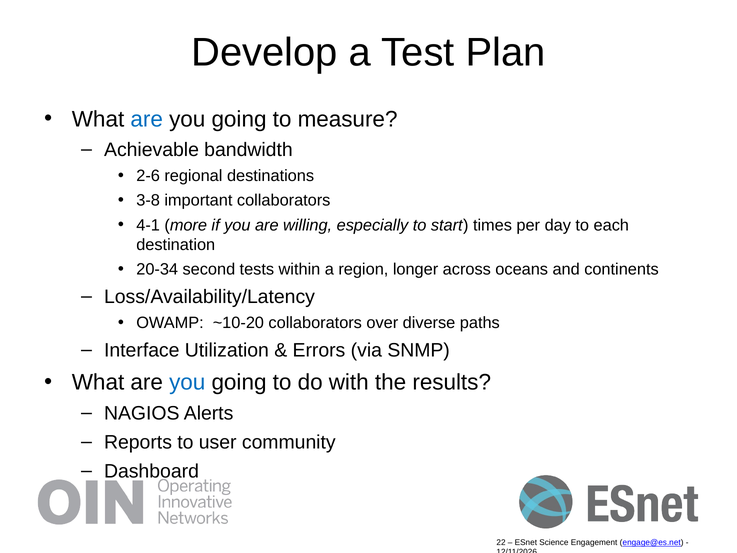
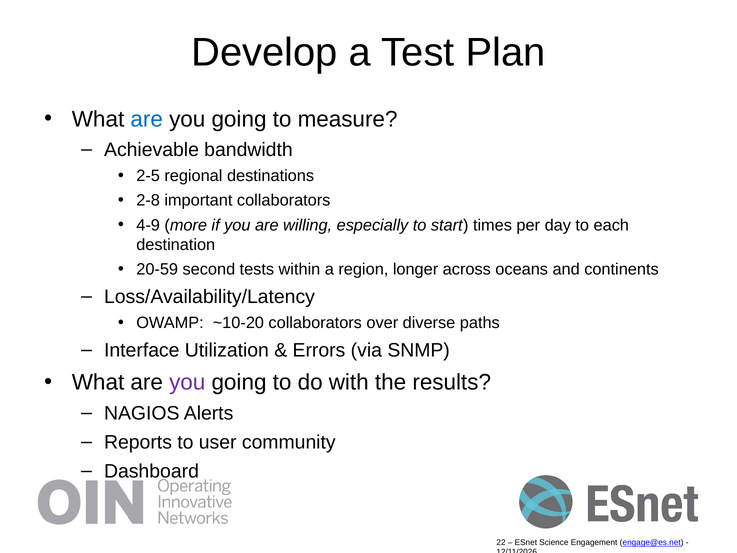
2-6: 2-6 -> 2-5
3-8: 3-8 -> 2-8
4-1: 4-1 -> 4-9
20-34: 20-34 -> 20-59
you at (187, 382) colour: blue -> purple
